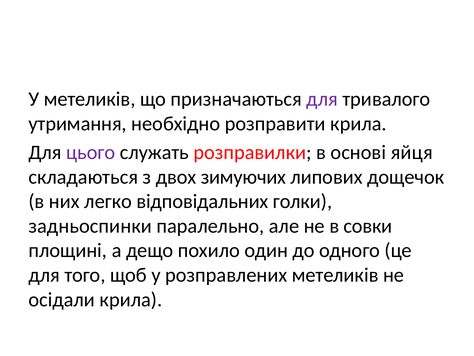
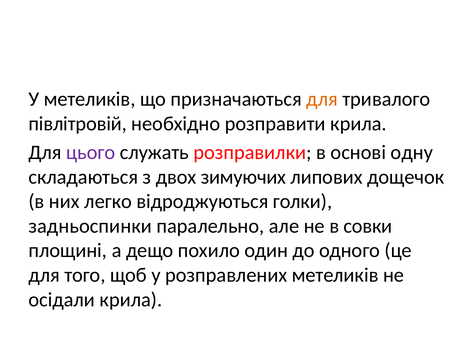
для at (322, 99) colour: purple -> orange
утримання: утримання -> півлітровій
яйця: яйця -> одну
відповідальних: відповідальних -> відроджуються
